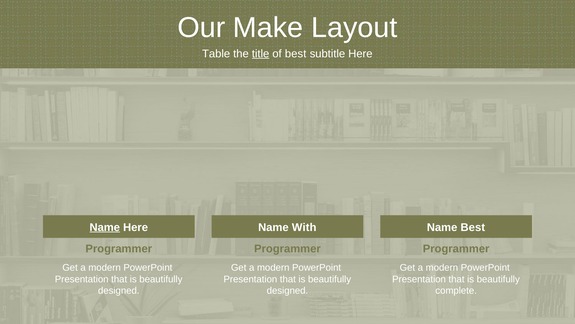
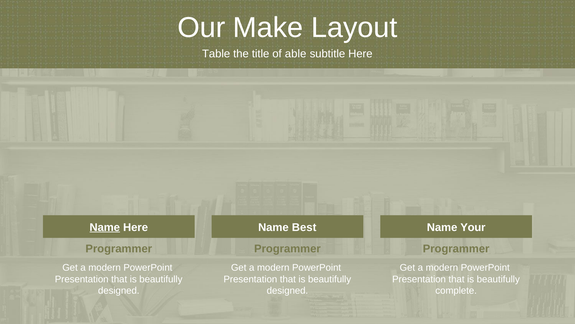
title underline: present -> none
of best: best -> able
With: With -> Best
Name Best: Best -> Your
